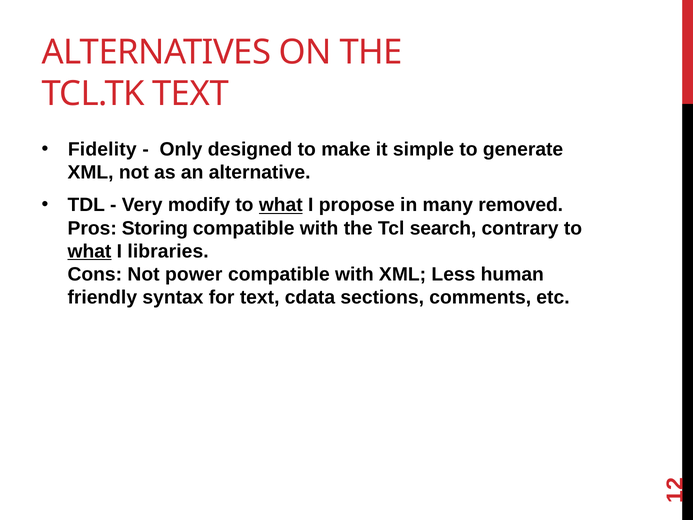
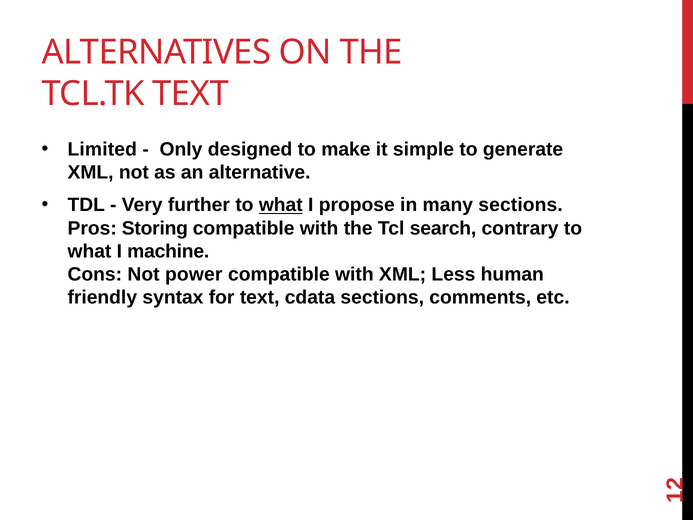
Fidelity: Fidelity -> Limited
modify: modify -> further
many removed: removed -> sections
what at (89, 251) underline: present -> none
libraries: libraries -> machine
